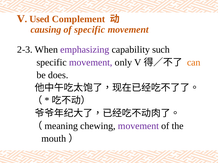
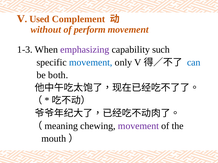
causing: causing -> without
of specific: specific -> perform
2-3: 2-3 -> 1-3
movement at (91, 63) colour: purple -> blue
can colour: orange -> blue
does: does -> both
